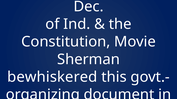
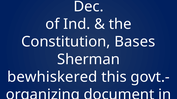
Movie: Movie -> Bases
